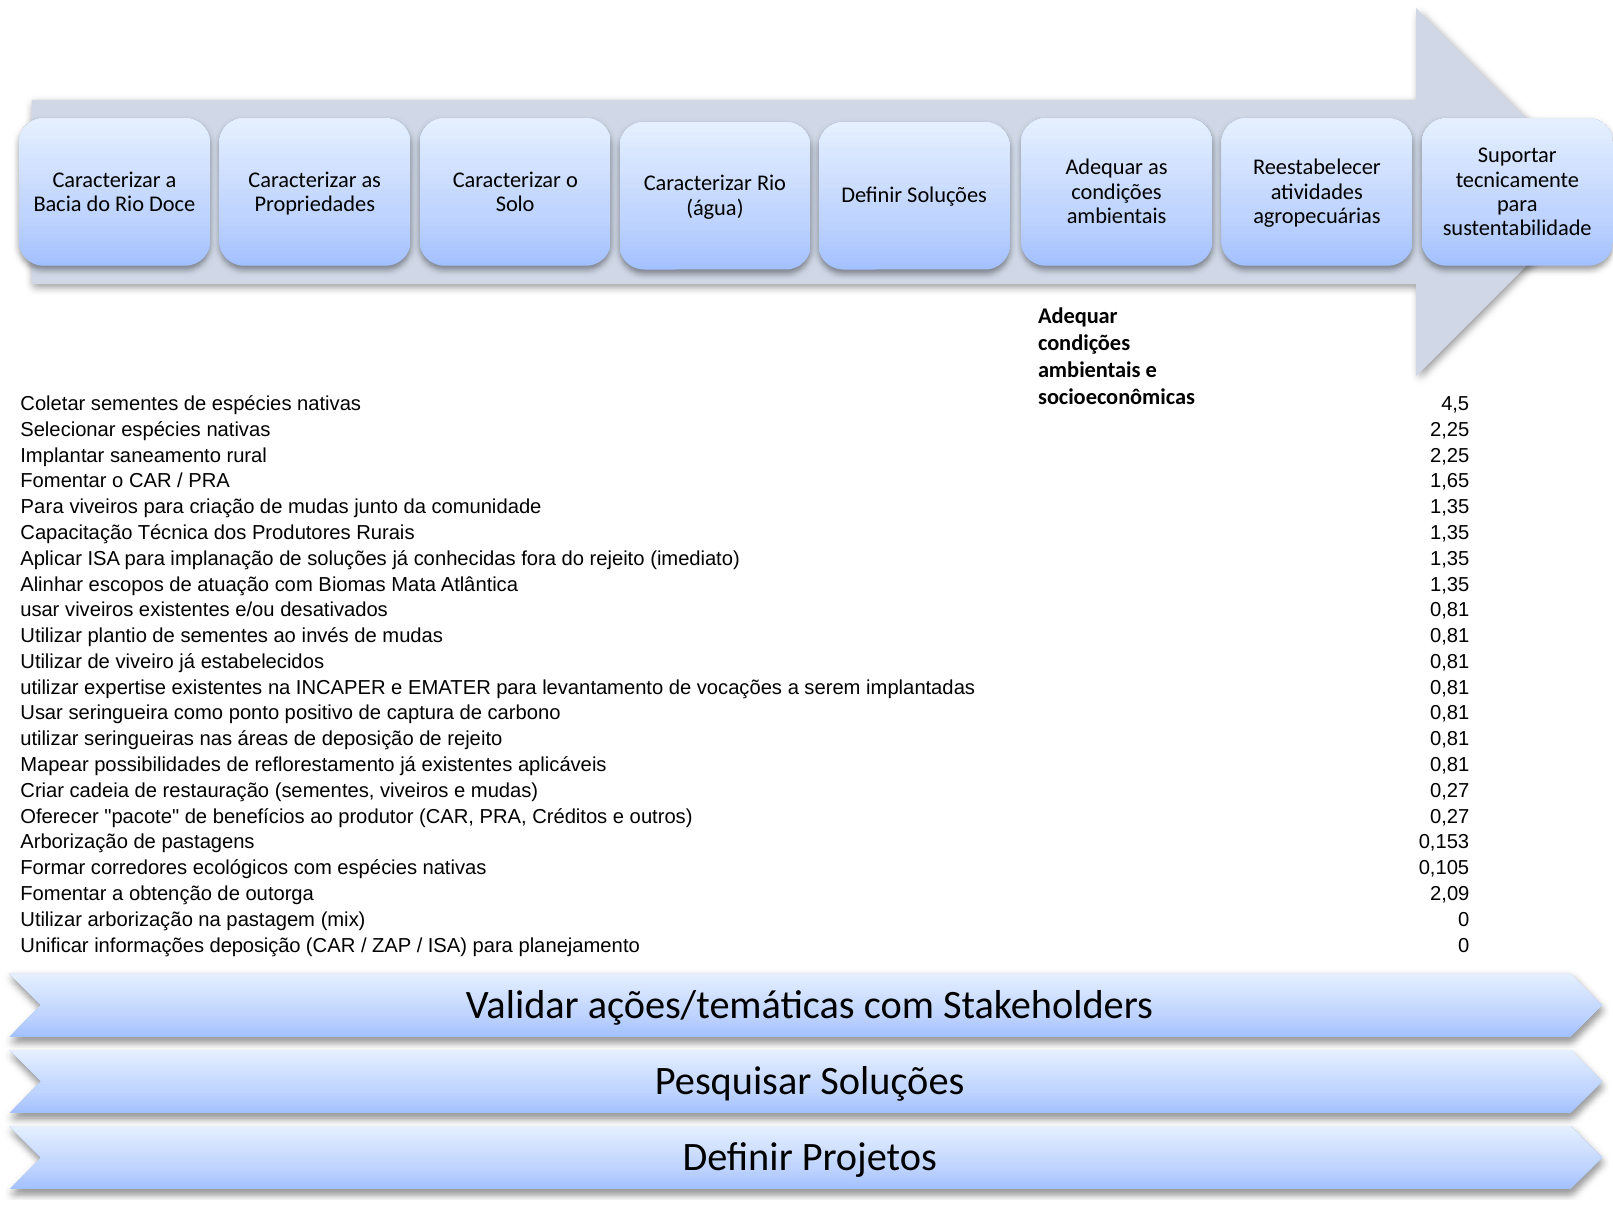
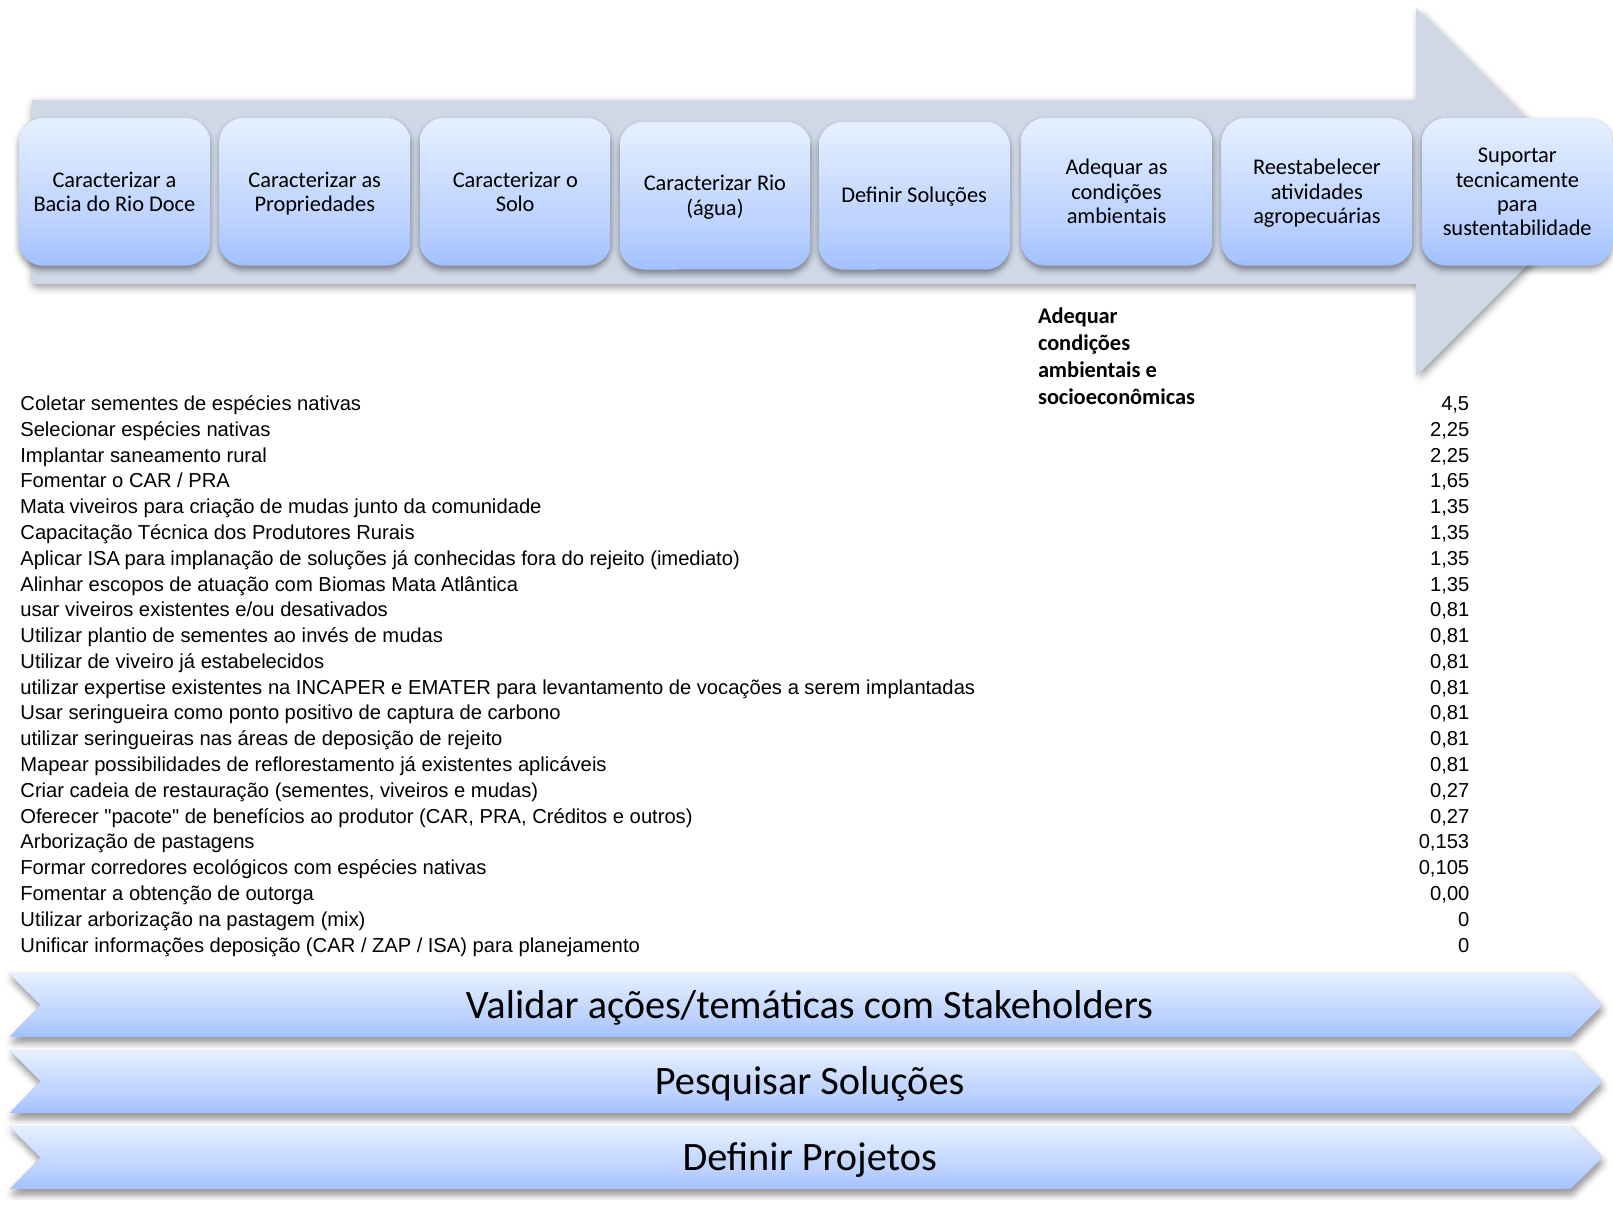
Para at (42, 507): Para -> Mata
2,09: 2,09 -> 0,00
